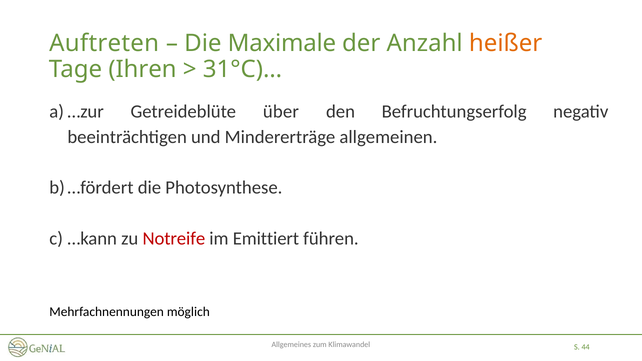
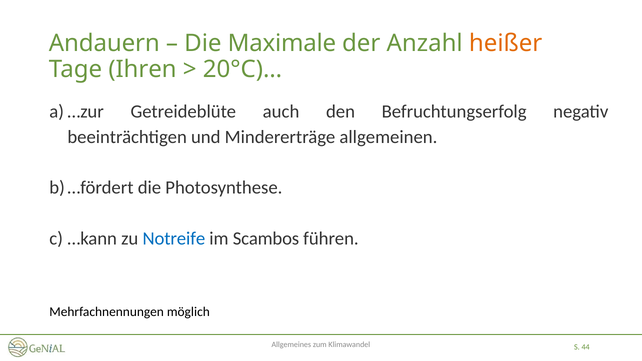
Auftreten: Auftreten -> Andauern
31°C)…: 31°C)… -> 20°C)…
über: über -> auch
Notreife colour: red -> blue
Emittiert: Emittiert -> Scambos
